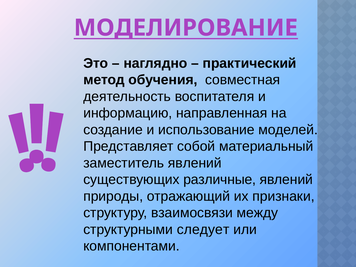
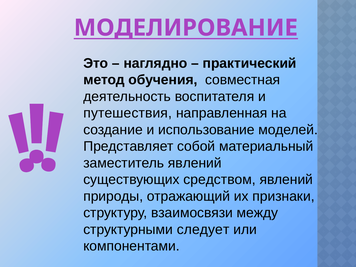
информацию: информацию -> путешествия
различные: различные -> средством
